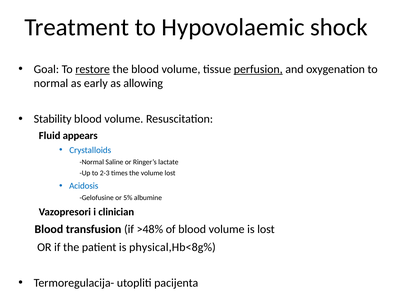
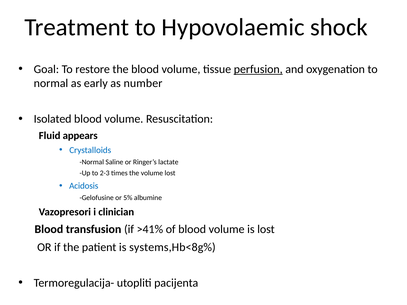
restore underline: present -> none
allowing: allowing -> number
Stability: Stability -> Isolated
>48%: >48% -> >41%
physical,Hb<8g%: physical,Hb<8g% -> systems,Hb<8g%
